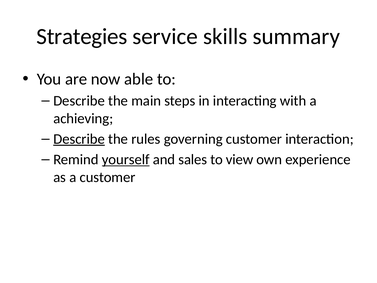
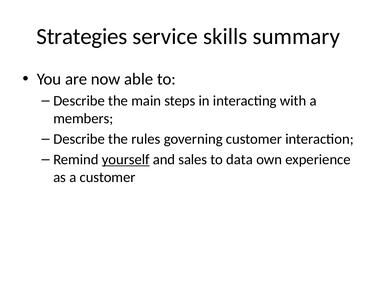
achieving: achieving -> members
Describe at (79, 139) underline: present -> none
view: view -> data
